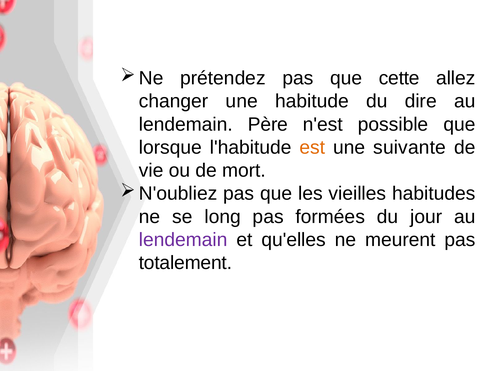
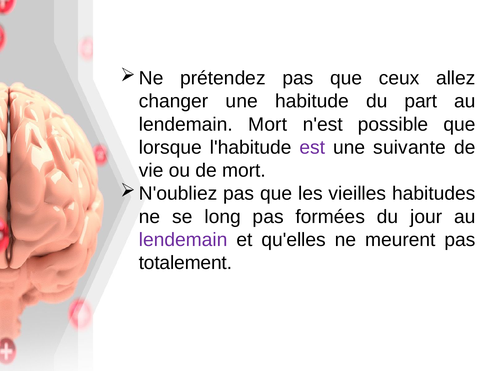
cette: cette -> ceux
dire: dire -> part
lendemain Père: Père -> Mort
est colour: orange -> purple
